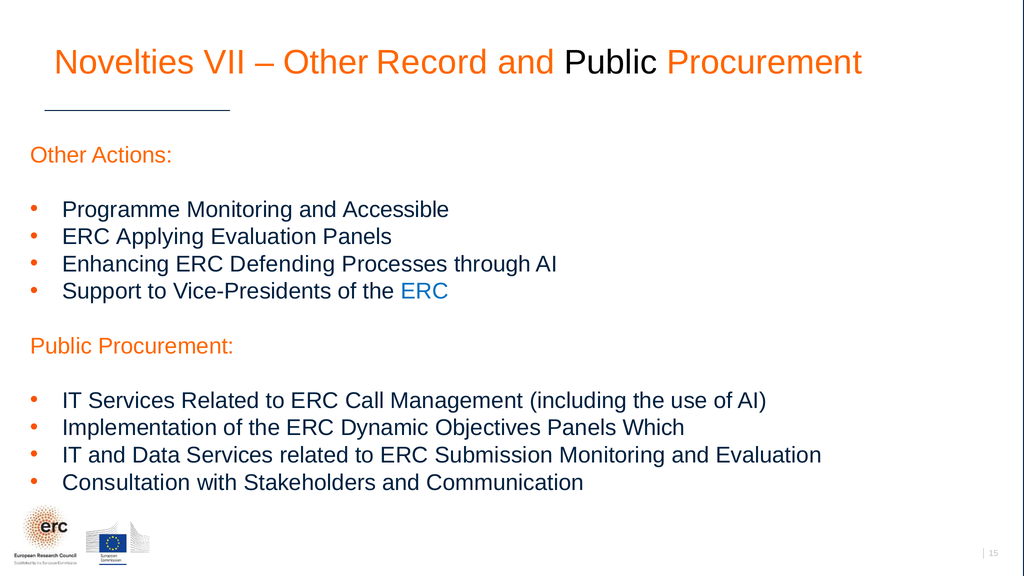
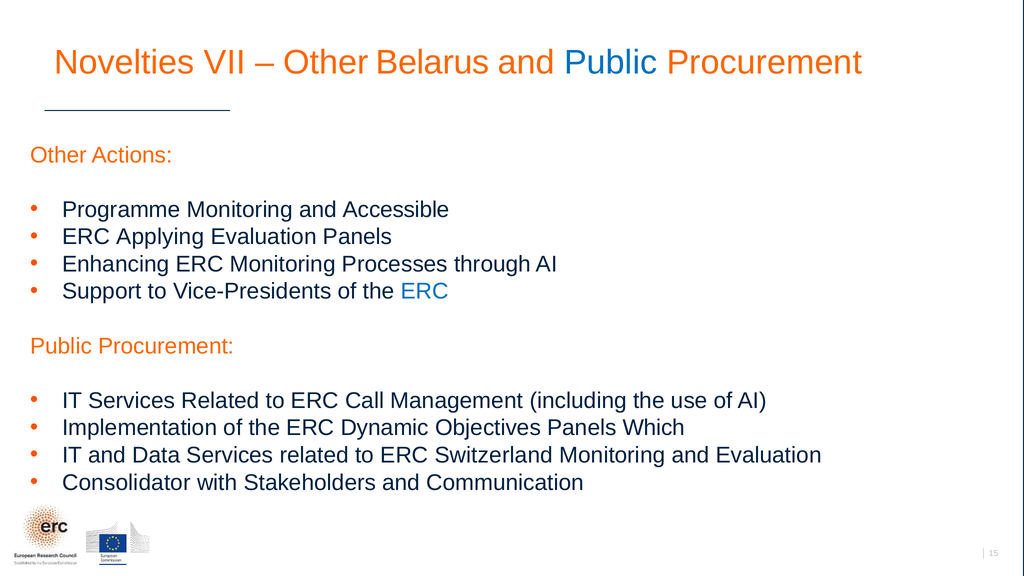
Record: Record -> Belarus
Public at (611, 62) colour: black -> blue
ERC Defending: Defending -> Monitoring
Submission: Submission -> Switzerland
Consultation: Consultation -> Consolidator
